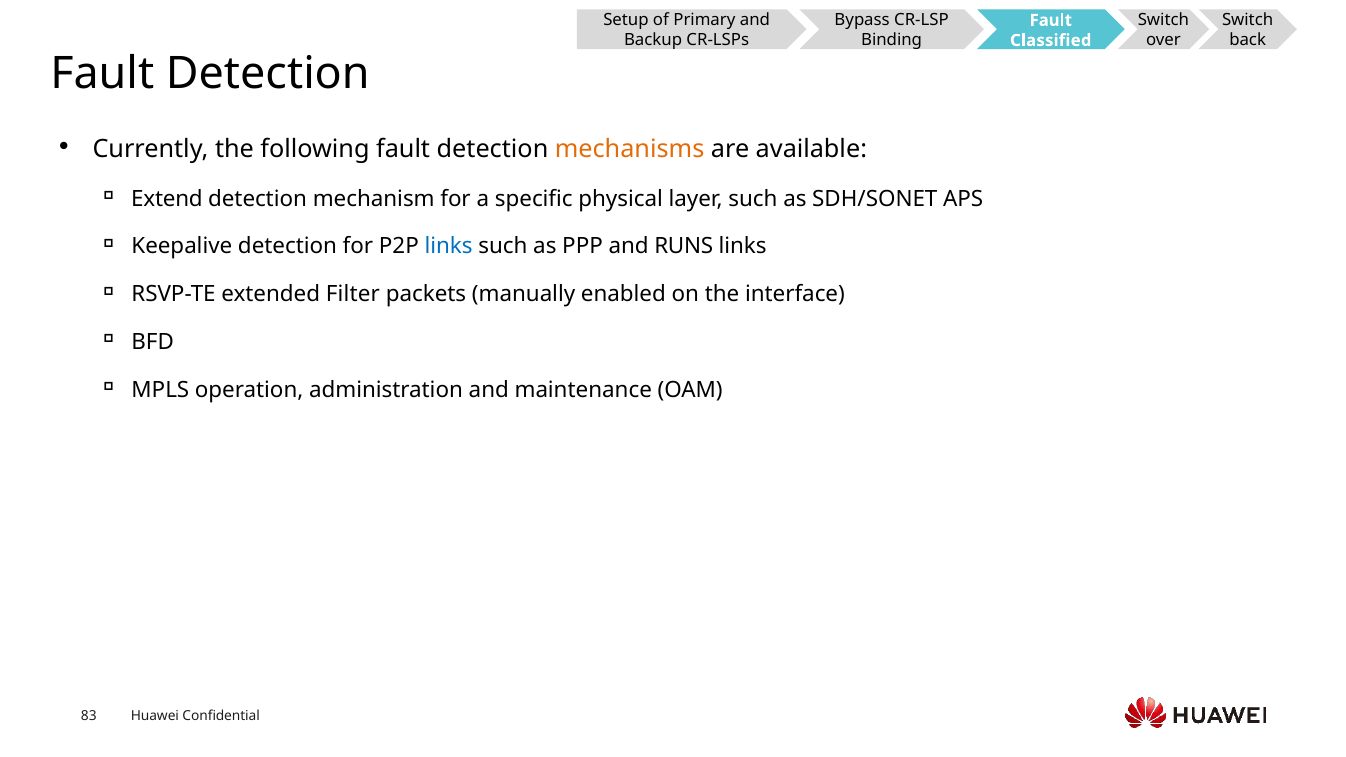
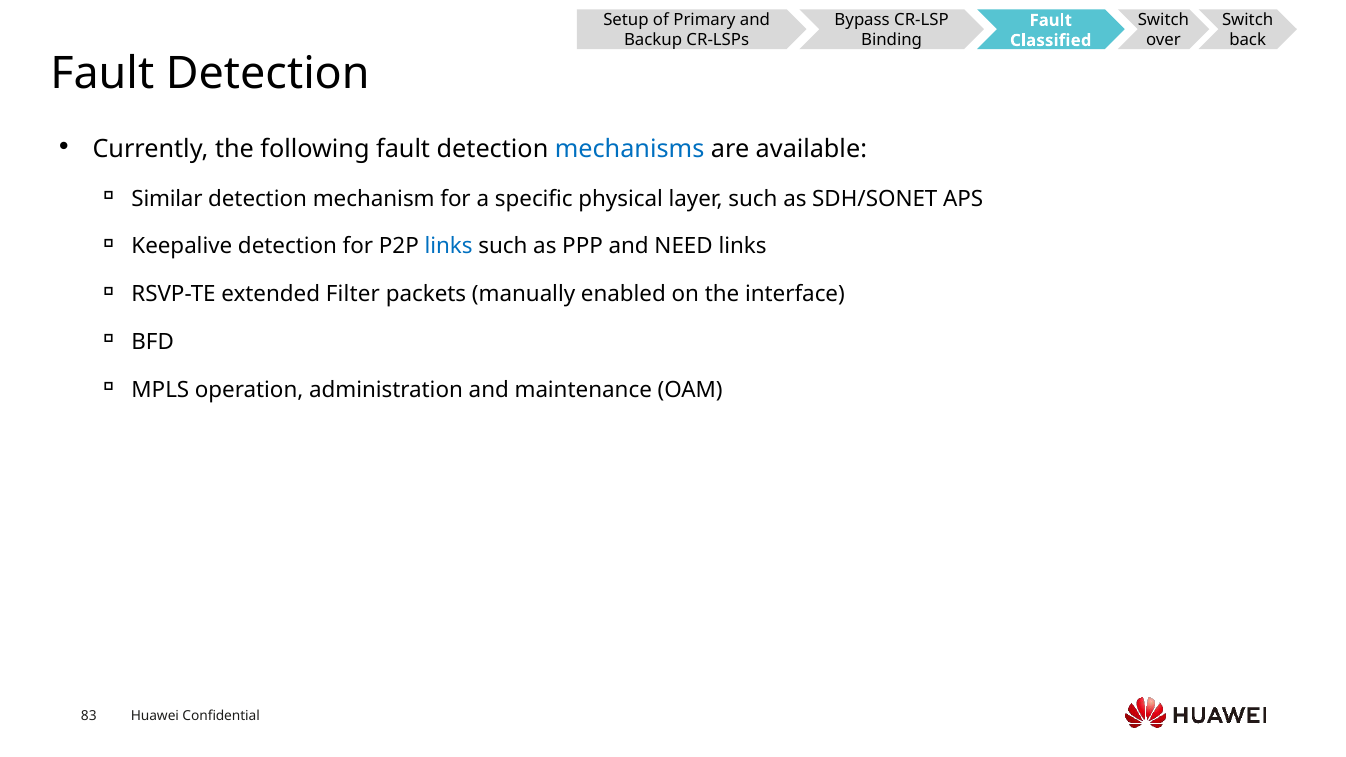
mechanisms colour: orange -> blue
Extend: Extend -> Similar
RUNS: RUNS -> NEED
